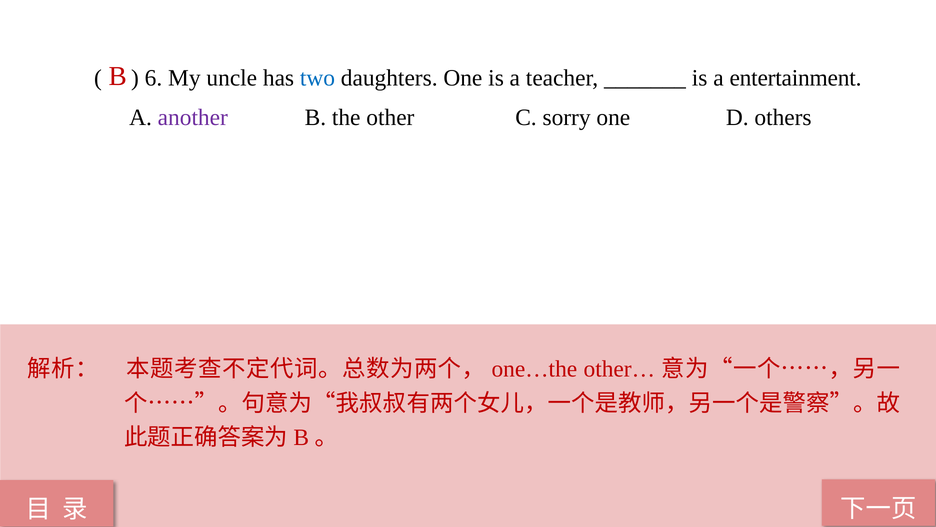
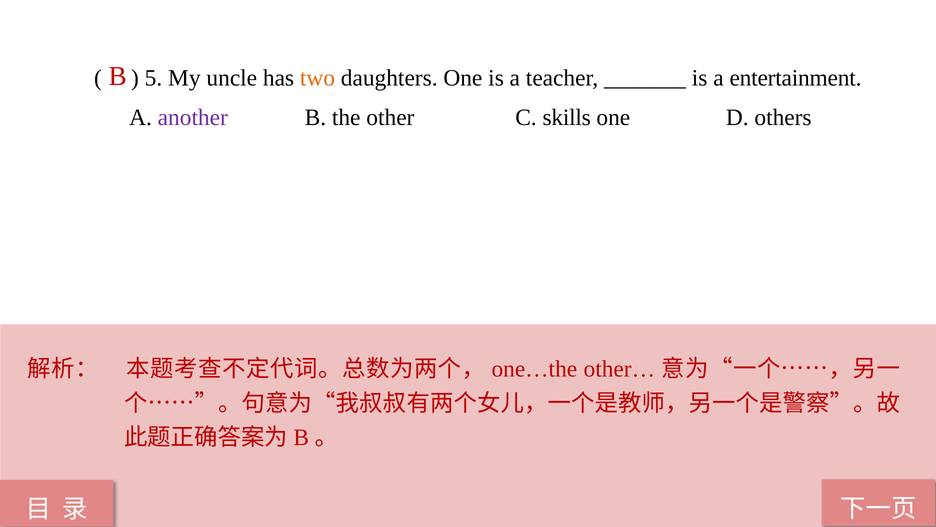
6: 6 -> 5
two colour: blue -> orange
sorry: sorry -> skills
